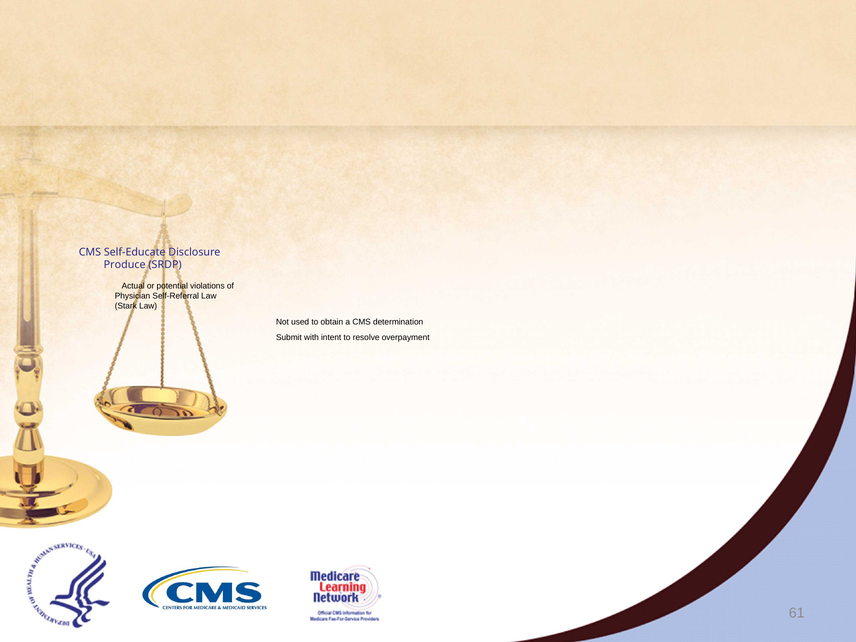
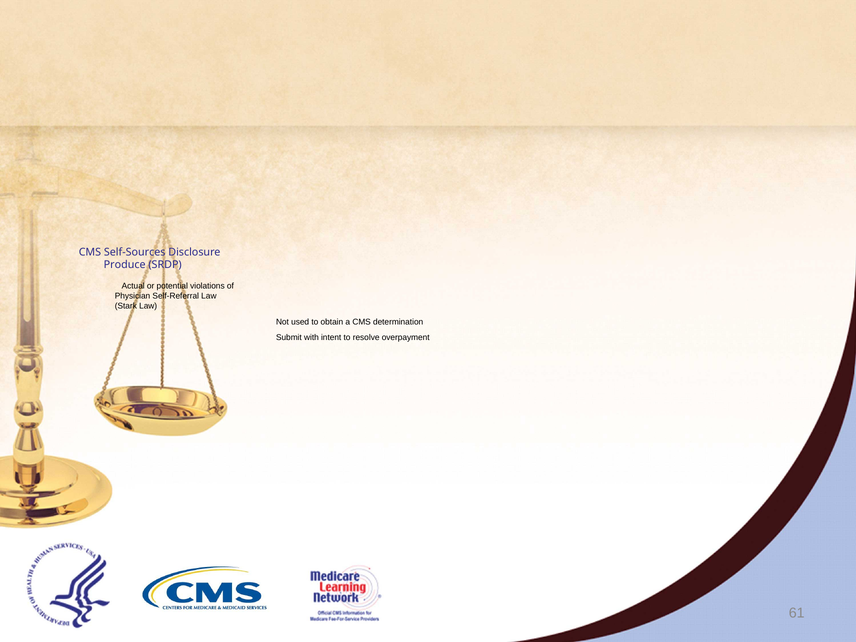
Self-Educate: Self-Educate -> Self-Sources
